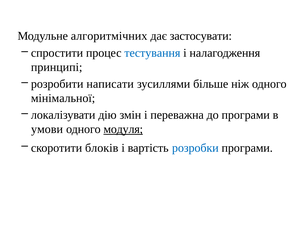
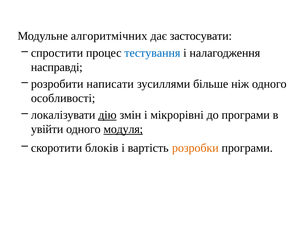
принципі: принципі -> насправді
мінімальної: мінімальної -> особливості
дію underline: none -> present
переважна: переважна -> мікрорівні
умови: умови -> увійти
розробки colour: blue -> orange
